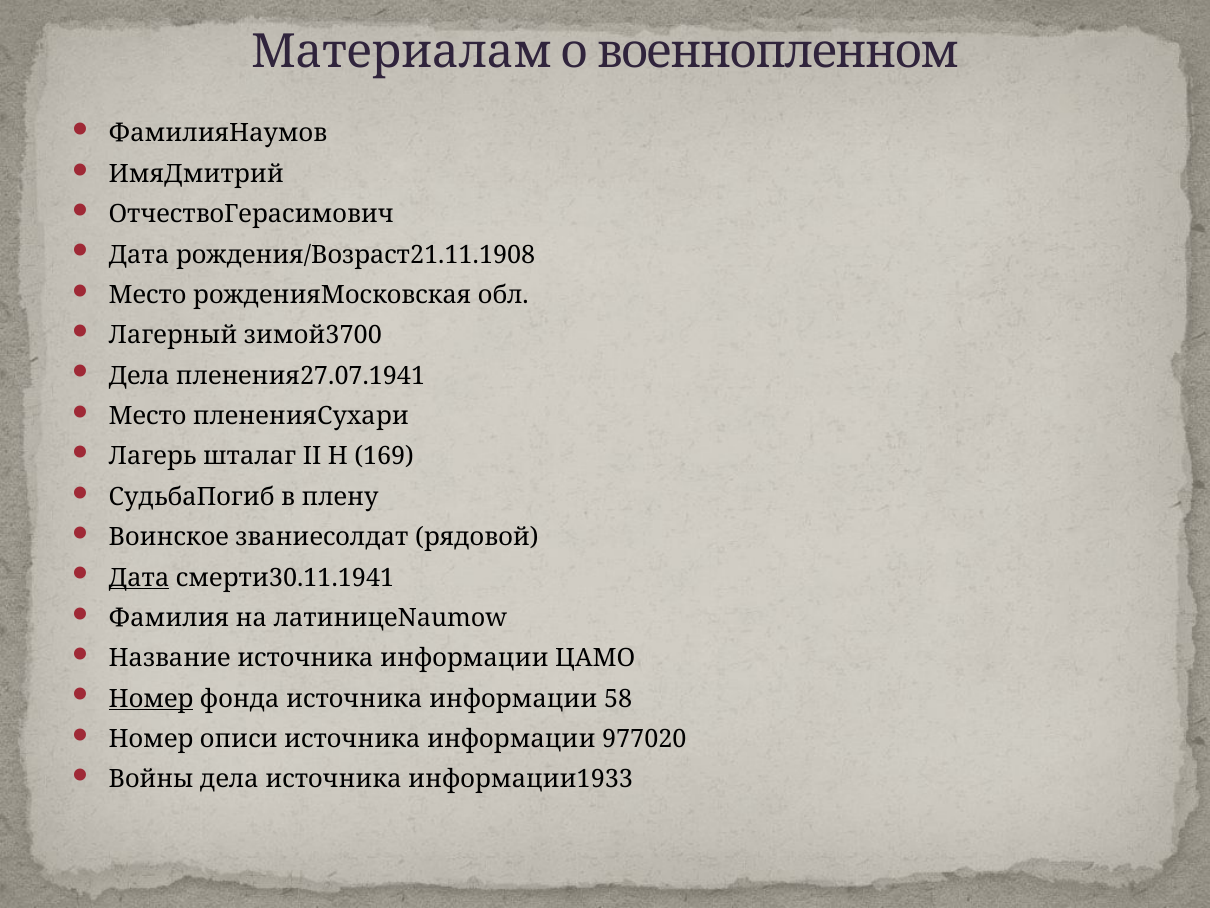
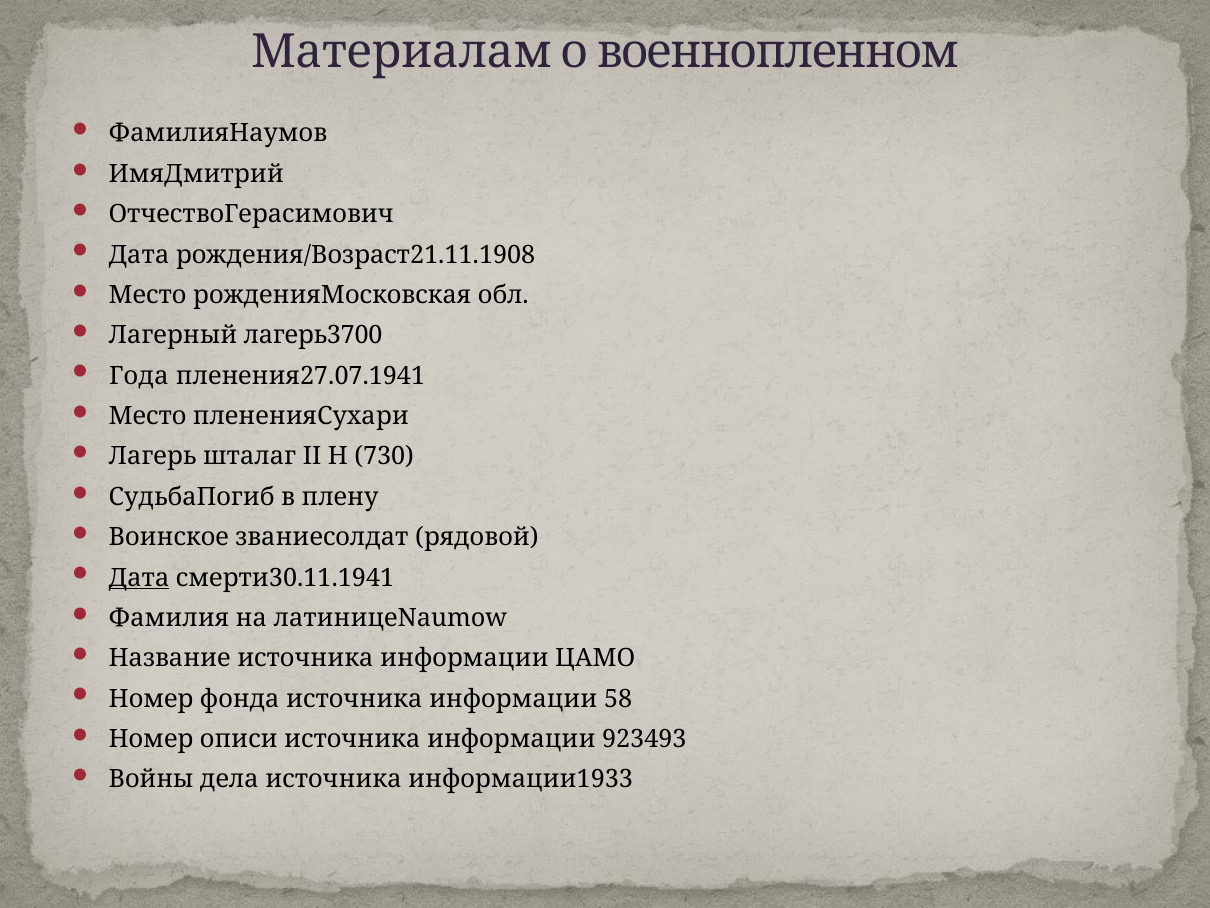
зимой3700: зимой3700 -> лагерь3700
Дела at (139, 376): Дела -> Года
169: 169 -> 730
Номер at (151, 698) underline: present -> none
977020: 977020 -> 923493
